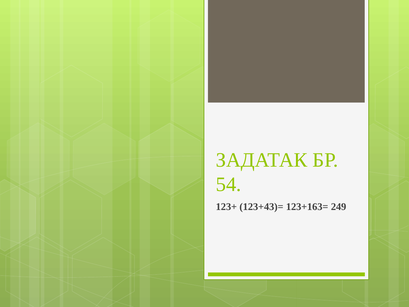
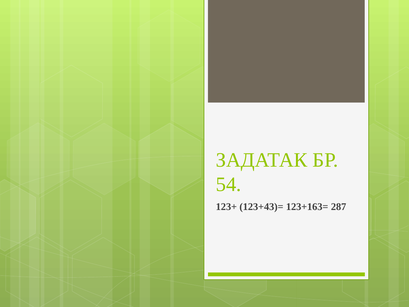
249: 249 -> 287
